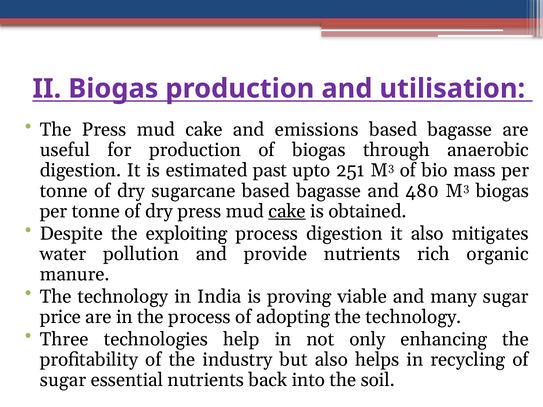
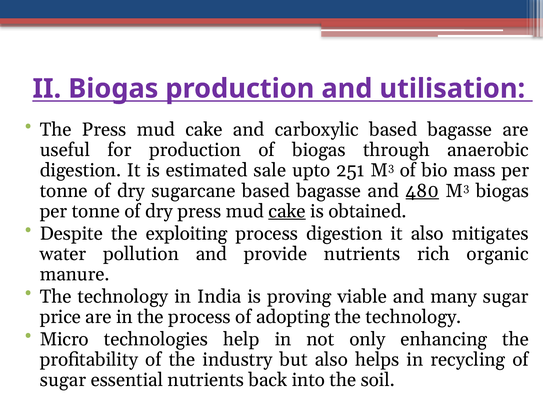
emissions: emissions -> carboxylic
past: past -> sale
480 underline: none -> present
Three: Three -> Micro
